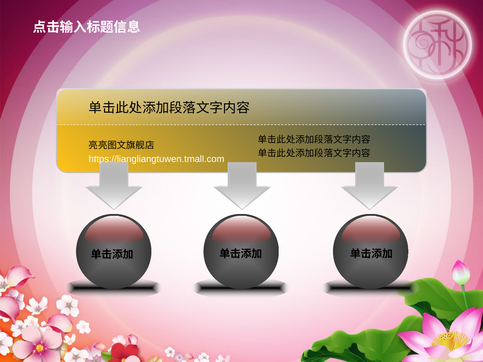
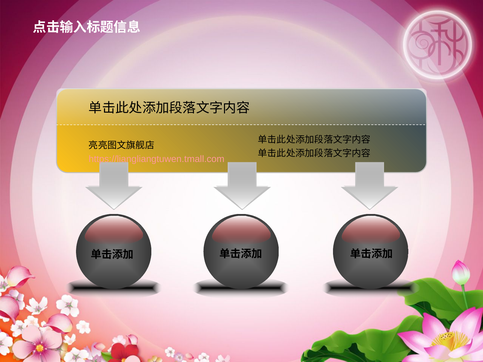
https://liangliangtuwen.tmall.com colour: white -> pink
